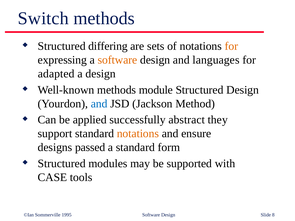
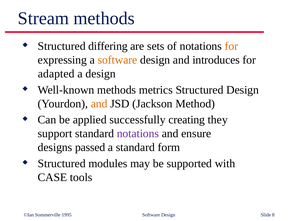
Switch: Switch -> Stream
languages: languages -> introduces
module: module -> metrics
and at (99, 104) colour: blue -> orange
abstract: abstract -> creating
notations at (138, 134) colour: orange -> purple
